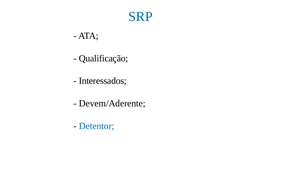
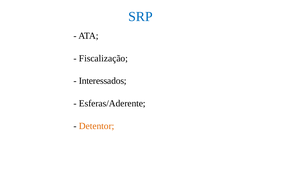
Qualificação: Qualificação -> Fiscalização
Devem/Aderente: Devem/Aderente -> Esferas/Aderente
Detentor colour: blue -> orange
